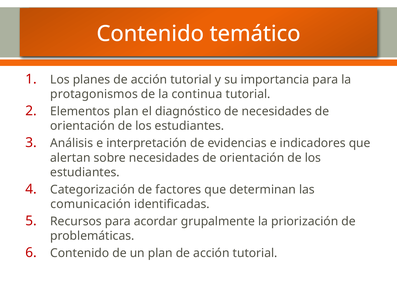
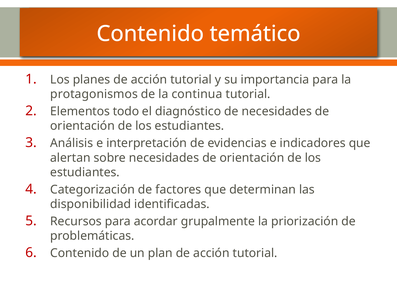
Elementos plan: plan -> todo
comunicación: comunicación -> disponibilidad
